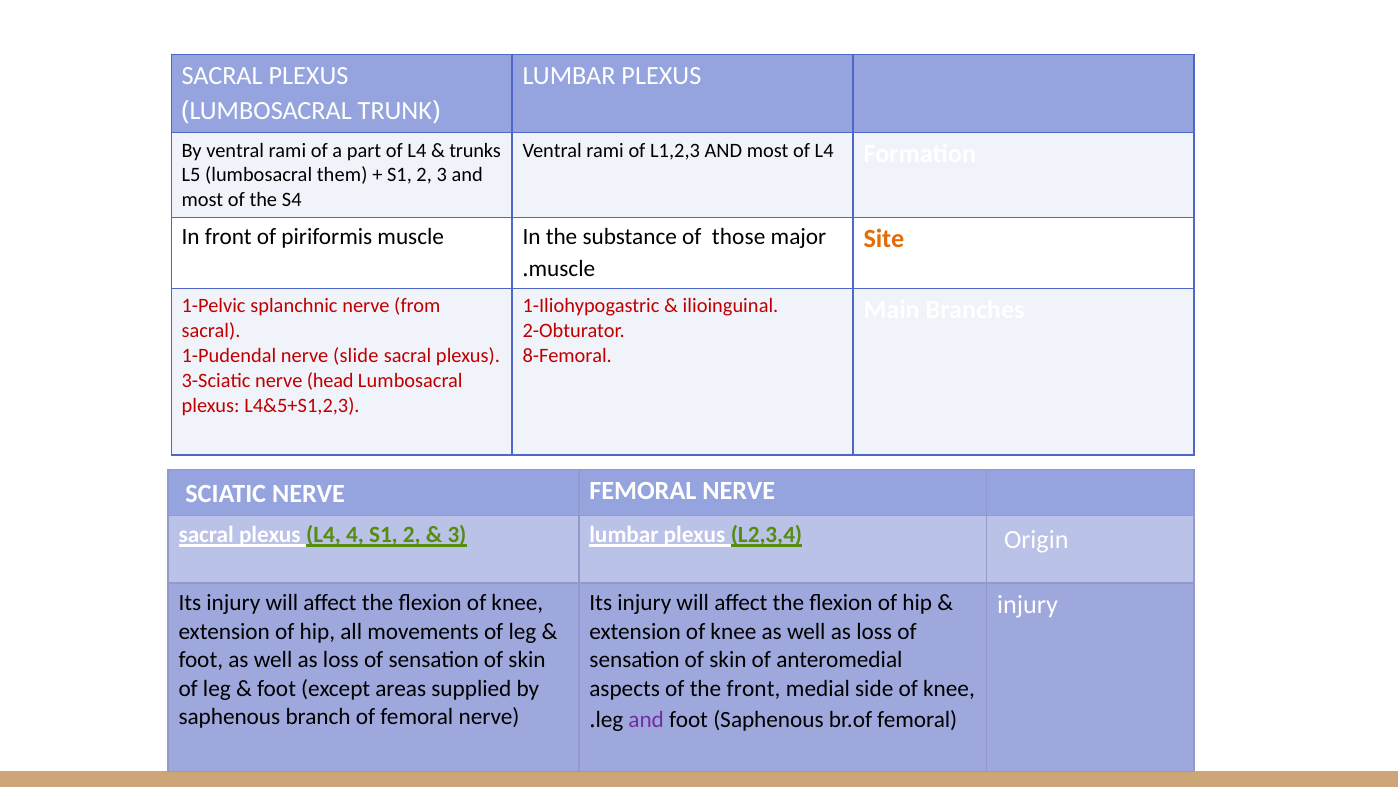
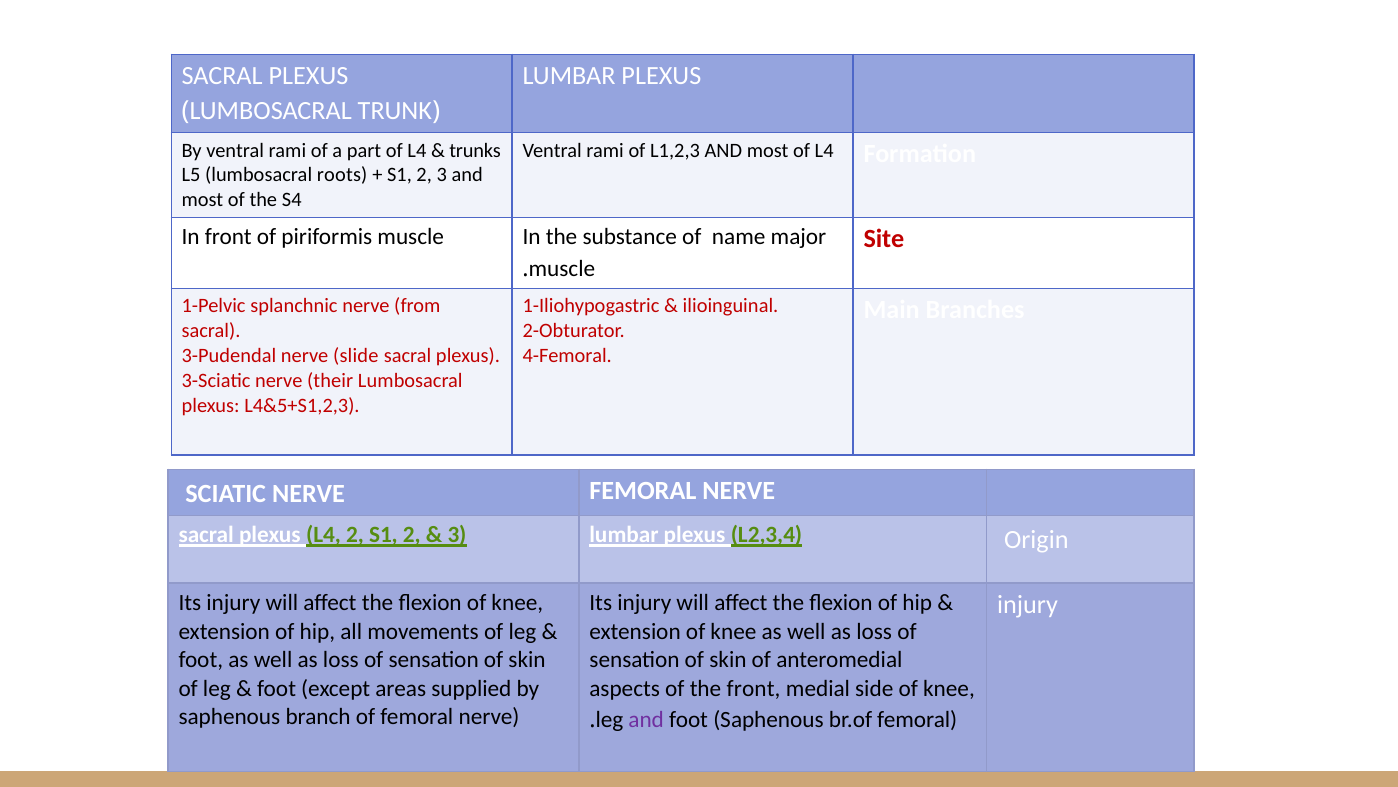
them: them -> roots
those: those -> name
Site colour: orange -> red
1-Pudendal: 1-Pudendal -> 3-Pudendal
8-Femoral: 8-Femoral -> 4-Femoral
head: head -> their
L4 4: 4 -> 2
